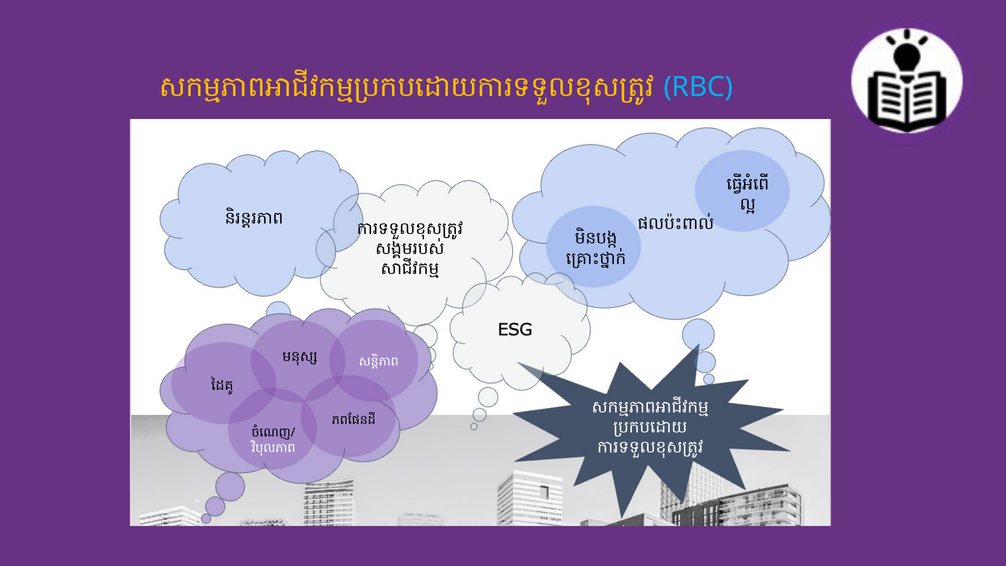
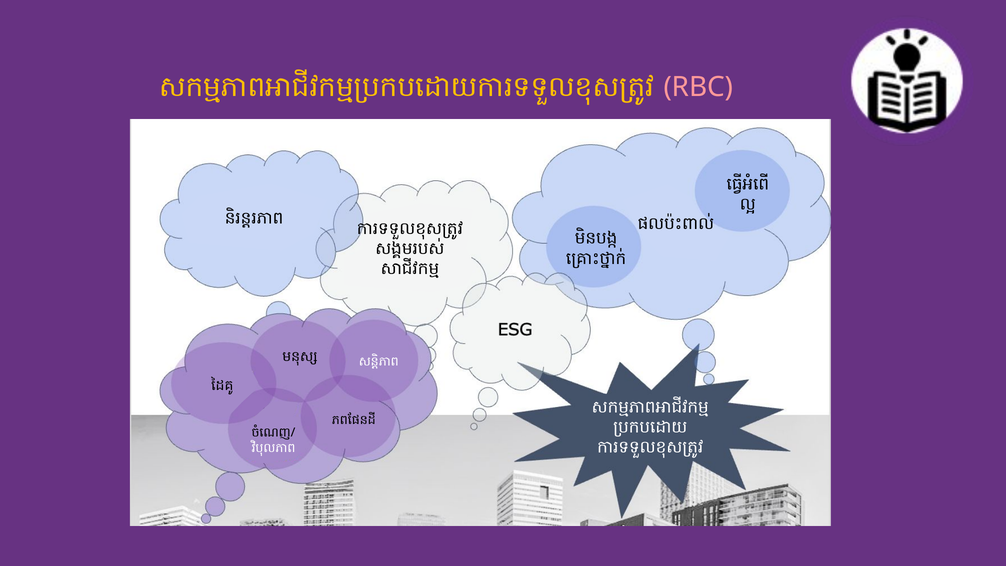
RBC colour: light blue -> pink
